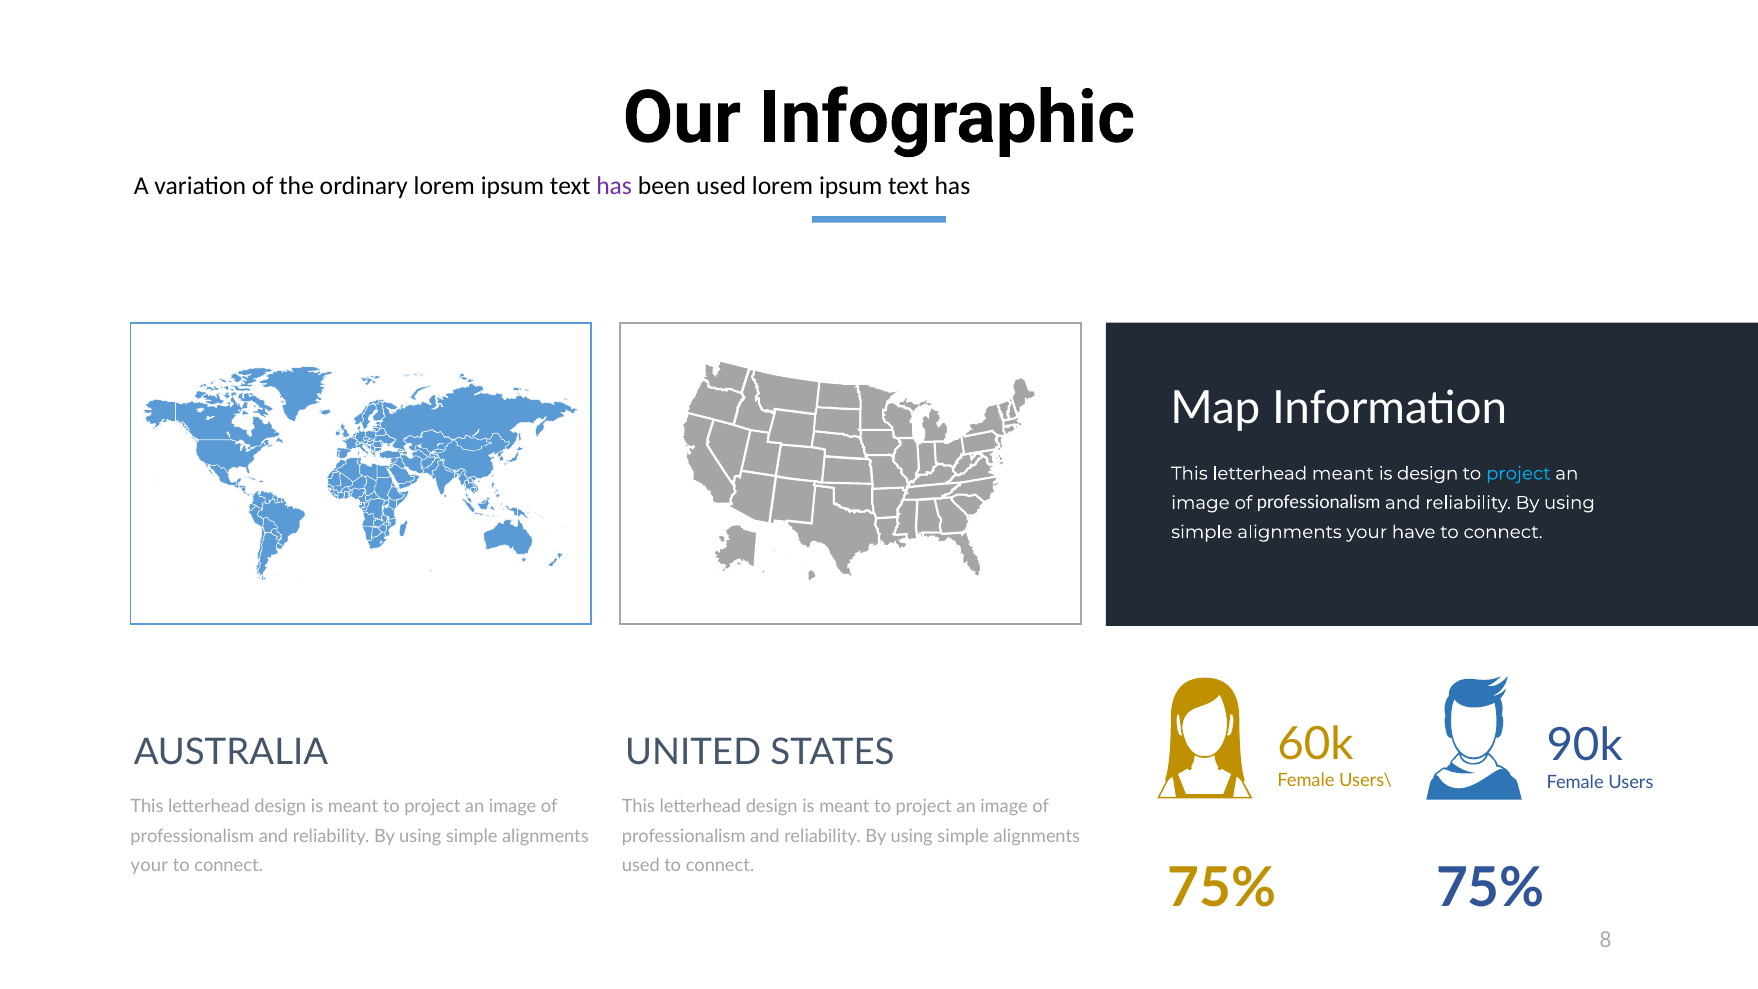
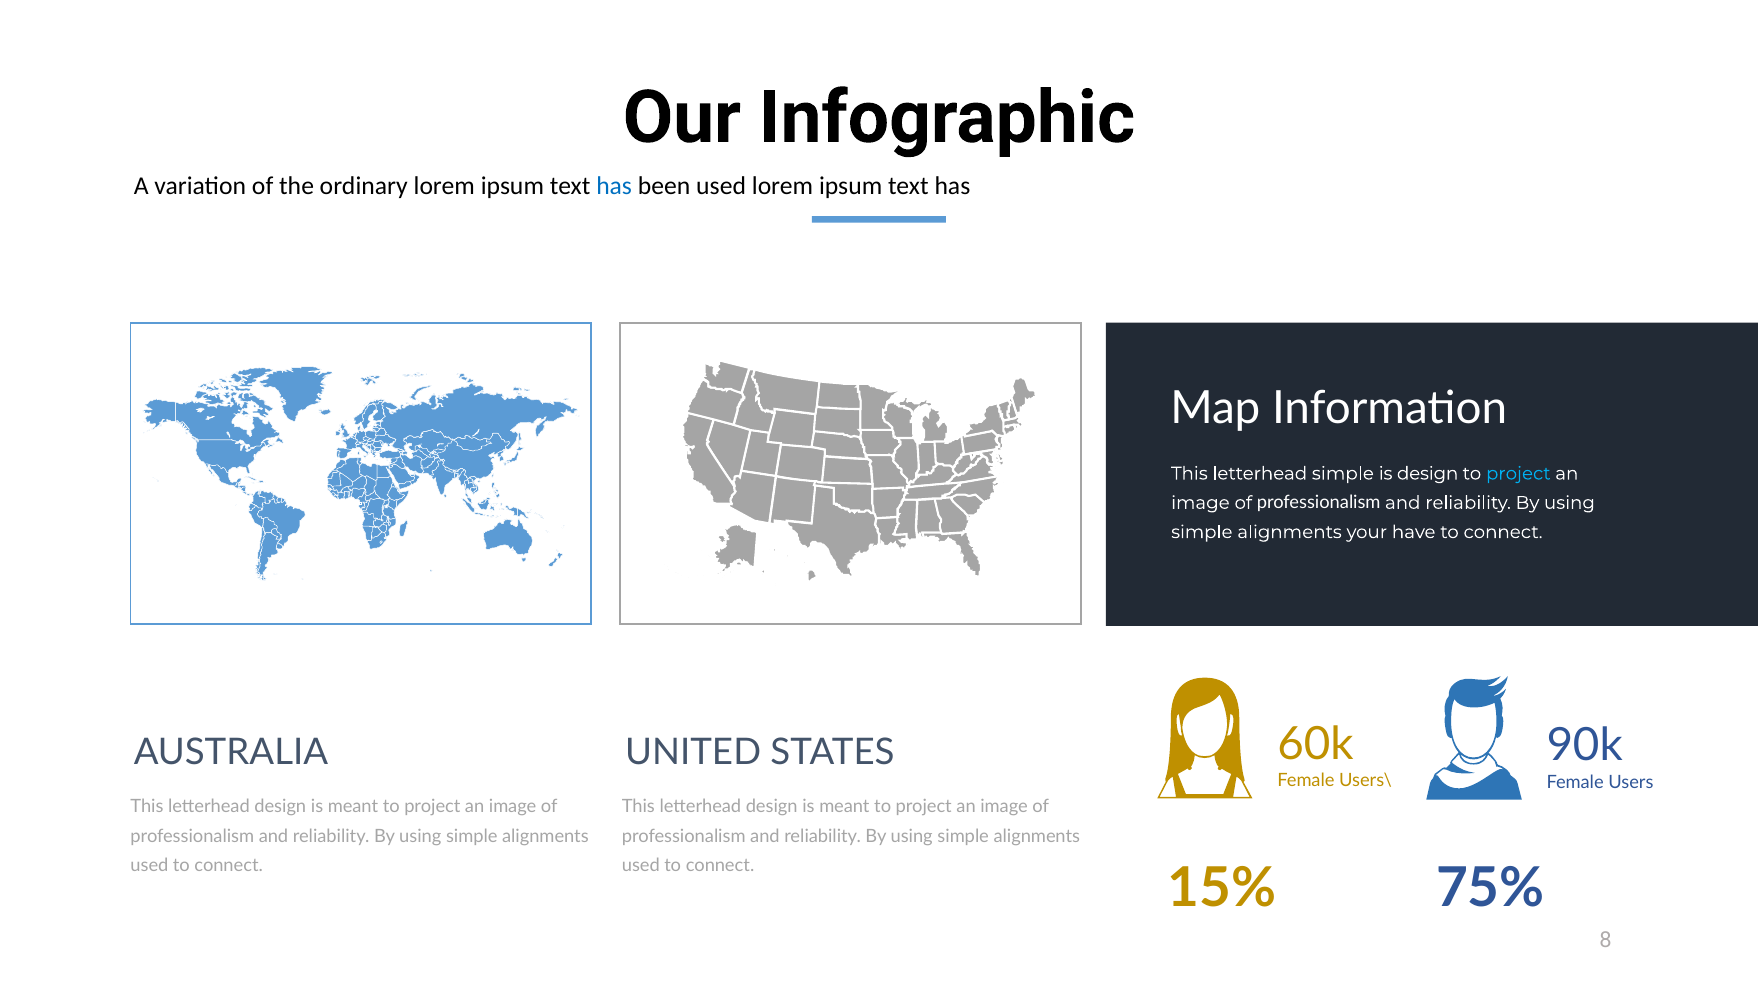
has at (614, 186) colour: purple -> blue
letterhead meant: meant -> simple
your at (149, 865): your -> used
75% at (1222, 888): 75% -> 15%
